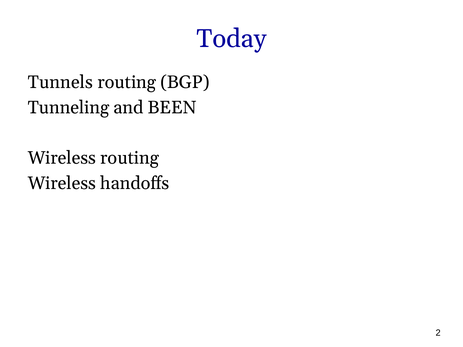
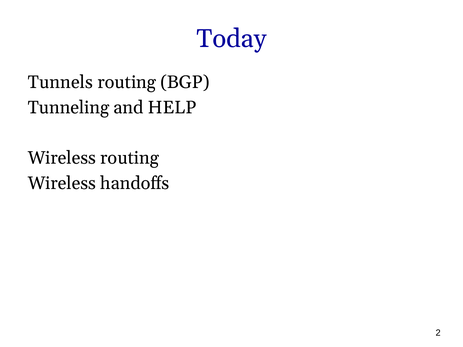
BEEN: BEEN -> HELP
